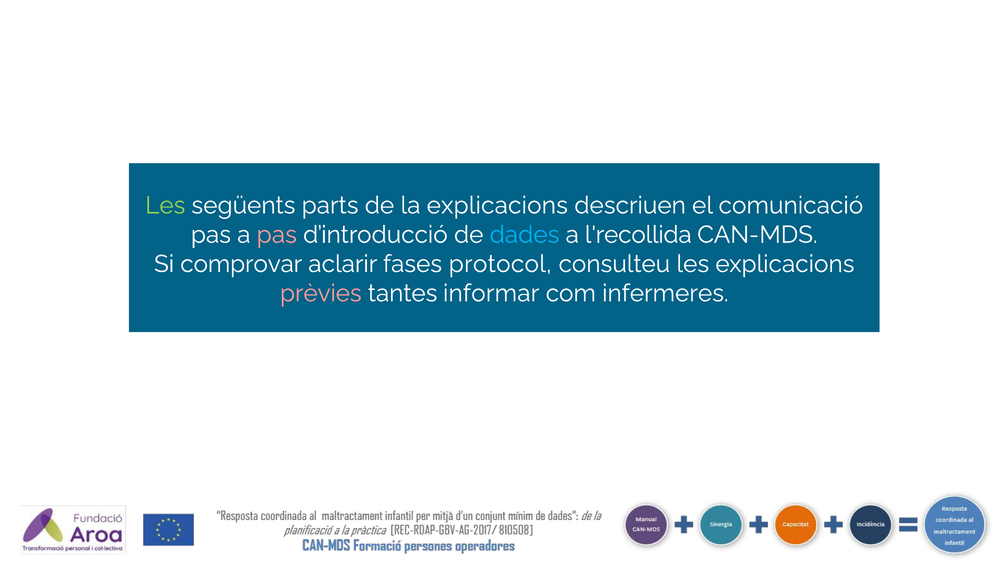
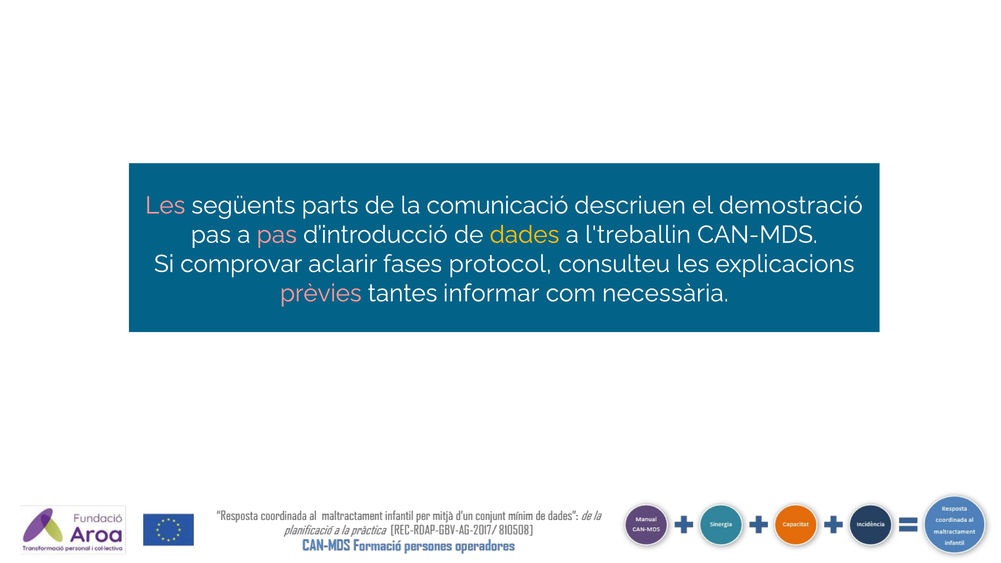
Les at (165, 205) colour: light green -> pink
la explicacions: explicacions -> comunicació
comunicació: comunicació -> demostració
dades colour: light blue -> yellow
l'recollida: l'recollida -> l'treballin
infermeres: infermeres -> necessària
